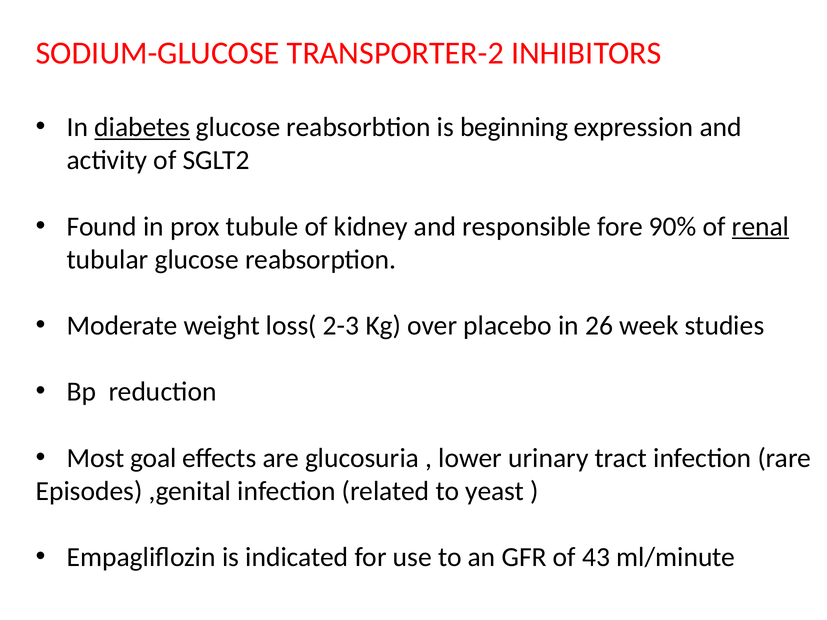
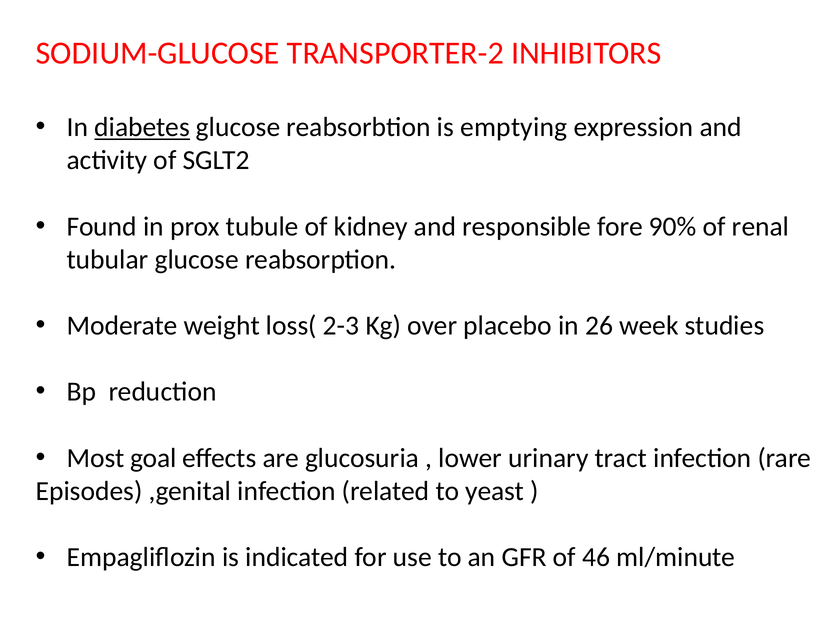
beginning: beginning -> emptying
renal underline: present -> none
43: 43 -> 46
